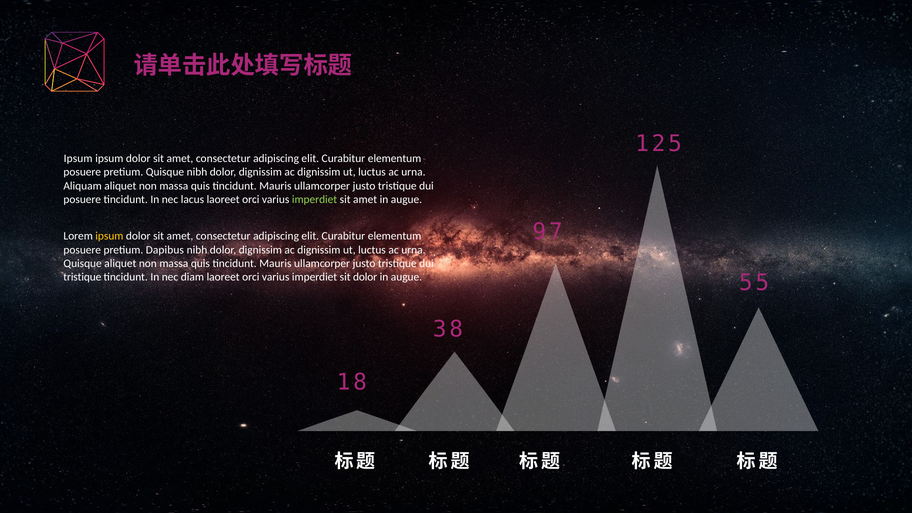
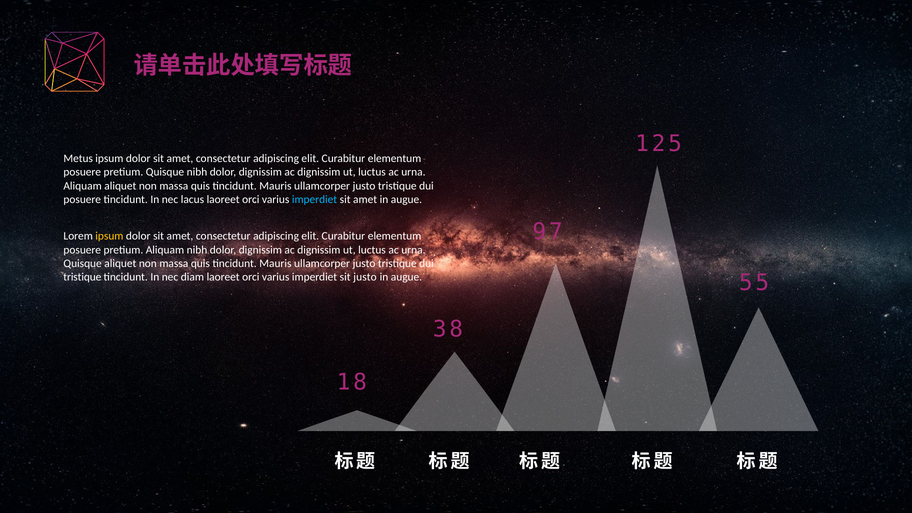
Ipsum at (78, 158): Ipsum -> Metus
imperdiet at (315, 199) colour: light green -> light blue
pretium Dapibus: Dapibus -> Aliquam
sit dolor: dolor -> justo
